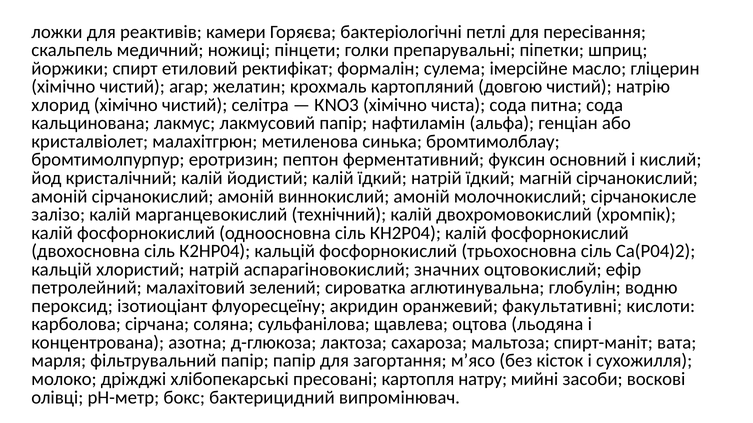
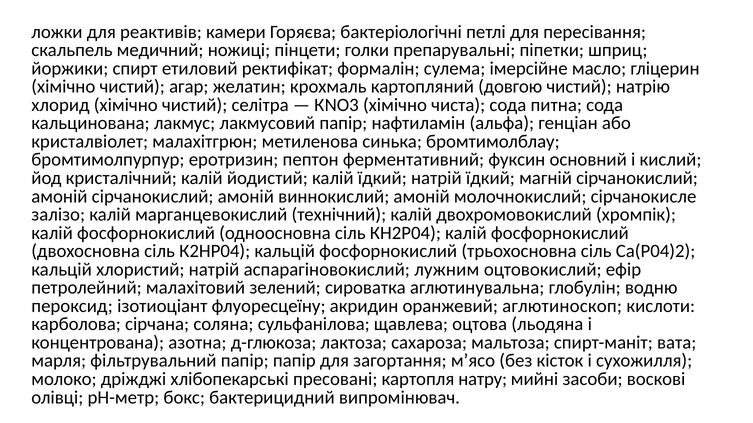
значних: значних -> лужним
факультативні: факультативні -> аглютиноскоп
